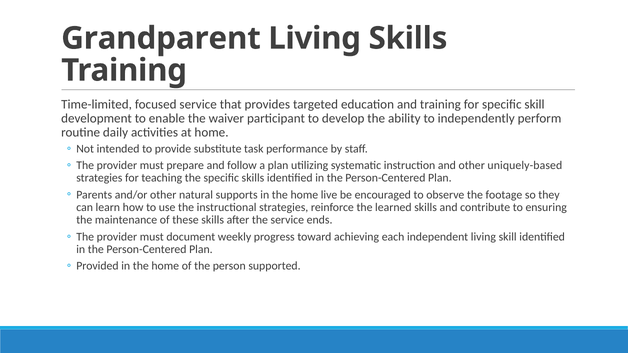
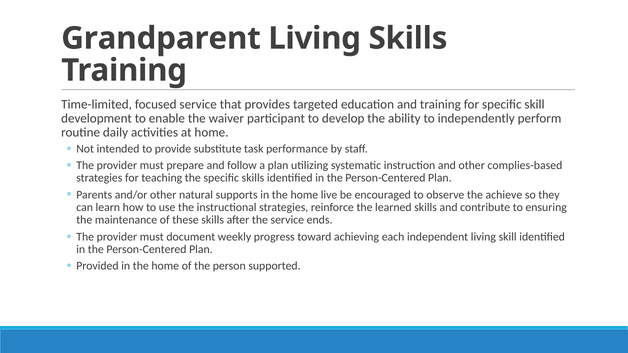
uniquely-based: uniquely-based -> complies-based
footage: footage -> achieve
